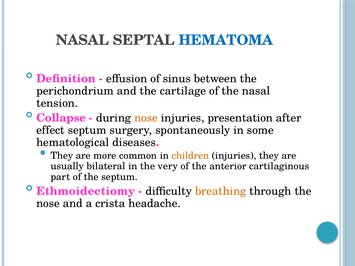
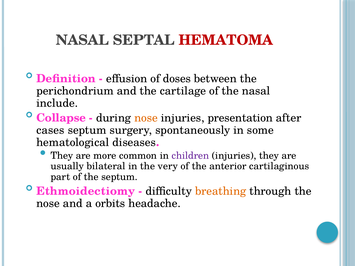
HEMATOMA colour: blue -> red
sinus: sinus -> doses
tension: tension -> include
effect: effect -> cases
children colour: orange -> purple
crista: crista -> orbits
